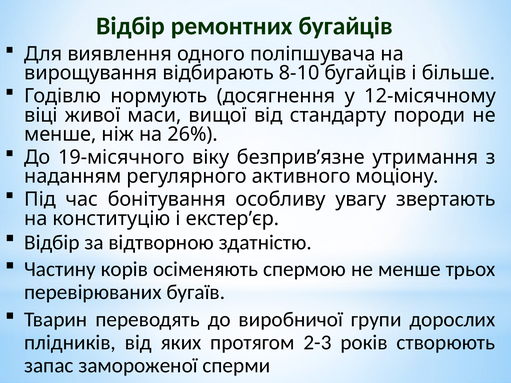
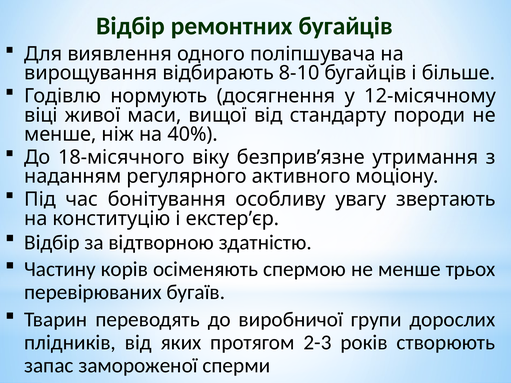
26%: 26% -> 40%
19-місячного: 19-місячного -> 18-місячного
